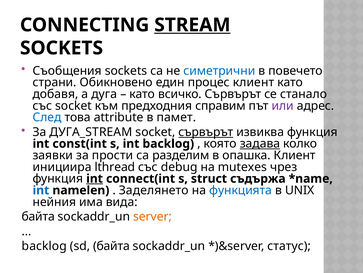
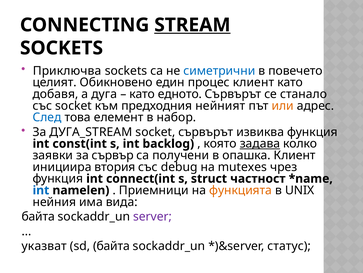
Съобщения: Съобщения -> Приключва
страни: страни -> целият
всичко: всичко -> едното
справим: справим -> нейният
или colour: purple -> orange
attribute: attribute -> елемент
памет: памет -> набор
сървърът at (206, 132) underline: present -> none
прости: прости -> сървър
разделим: разделим -> получени
lthread: lthread -> втория
int at (95, 178) underline: present -> none
съдържа: съдържа -> частност
Заделянето: Заделянето -> Приемници
функцията colour: blue -> orange
server colour: orange -> purple
backlog at (44, 245): backlog -> указват
